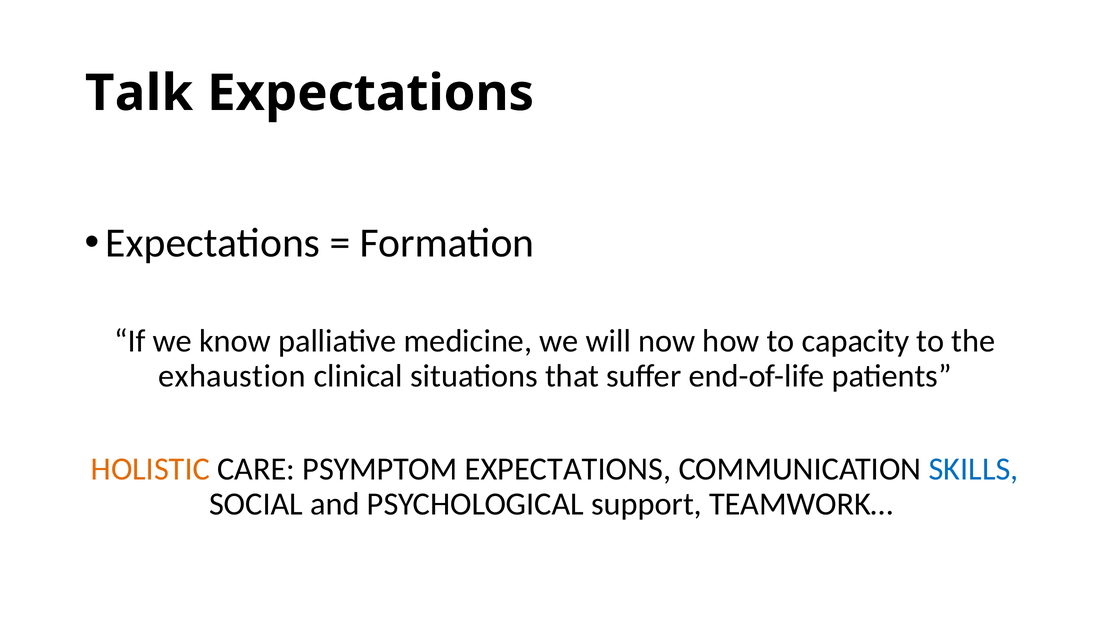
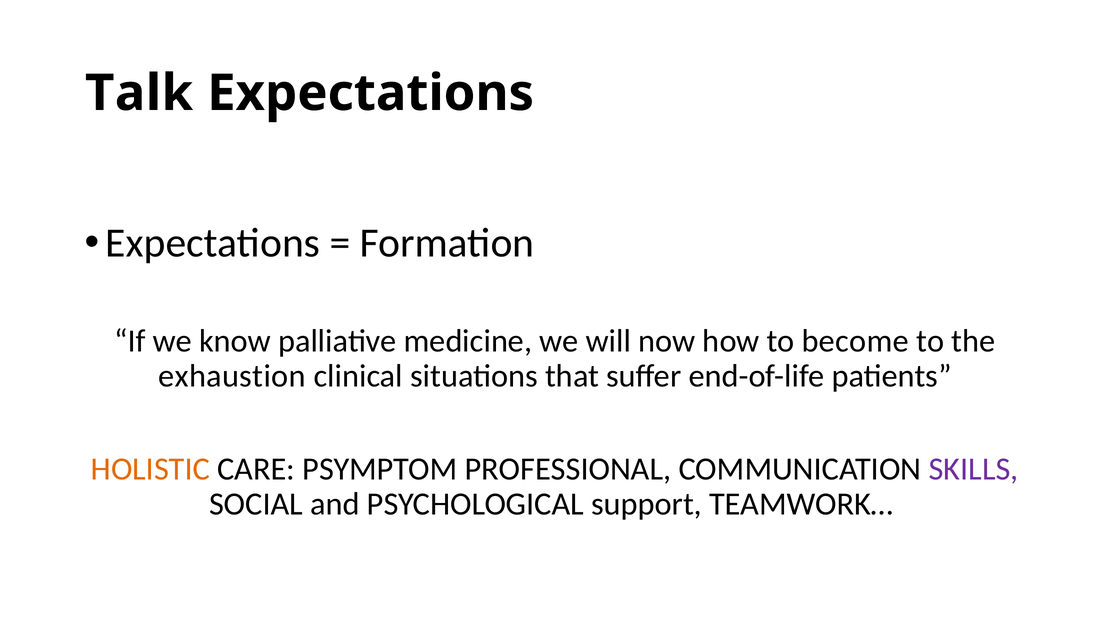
capacity: capacity -> become
PSYMPTOM EXPECTATIONS: EXPECTATIONS -> PROFESSIONAL
SKILLS colour: blue -> purple
